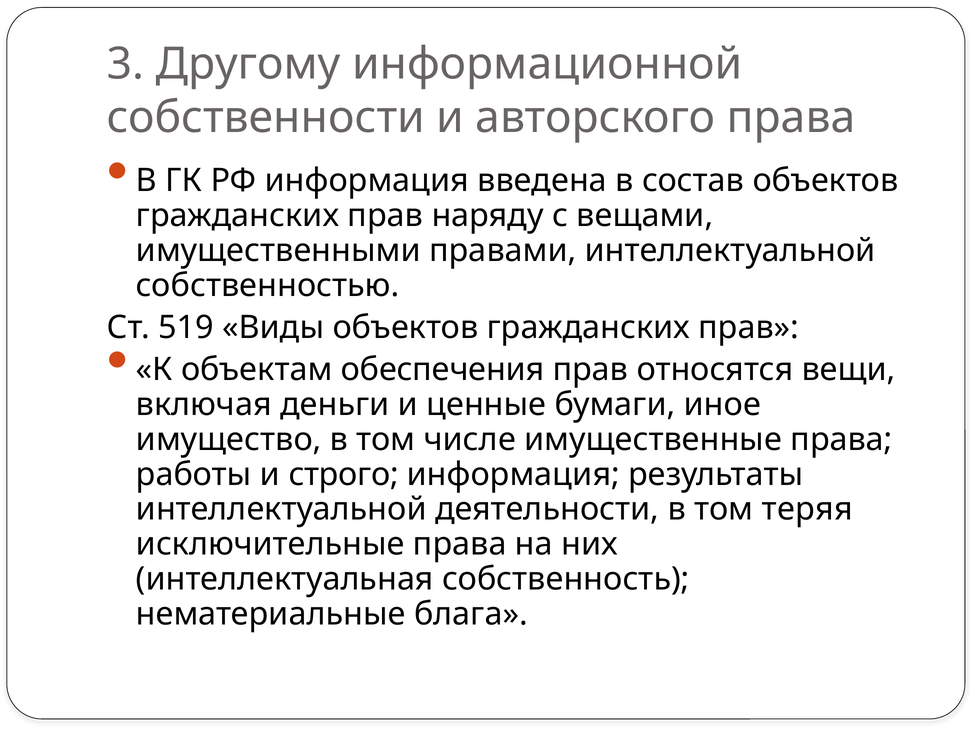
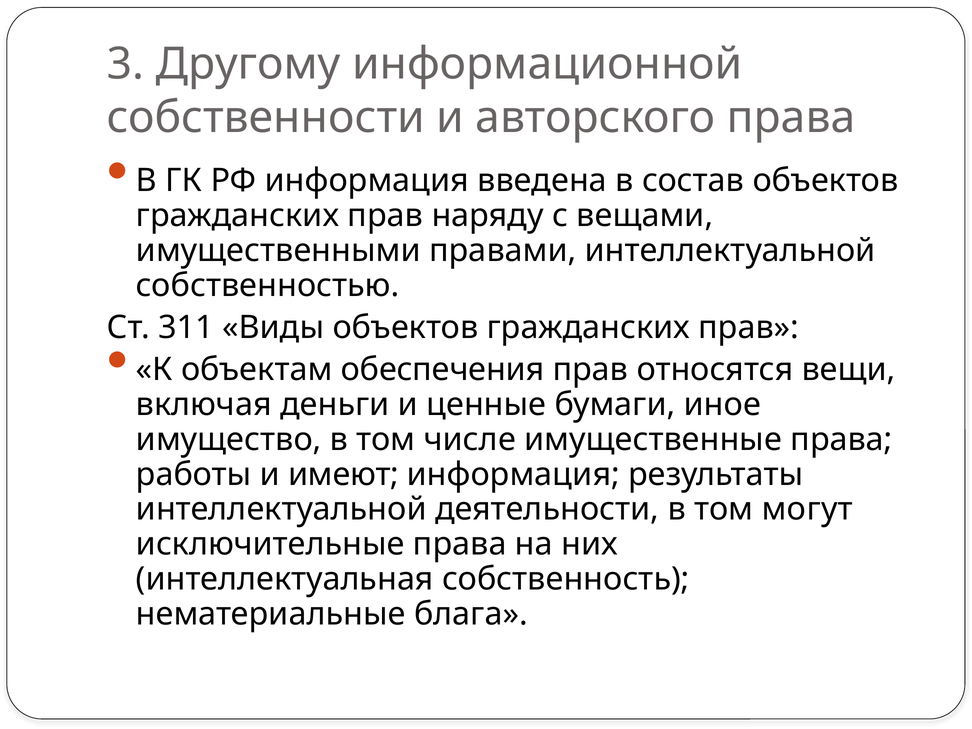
519: 519 -> 311
строго: строго -> имеют
теряя: теряя -> могут
